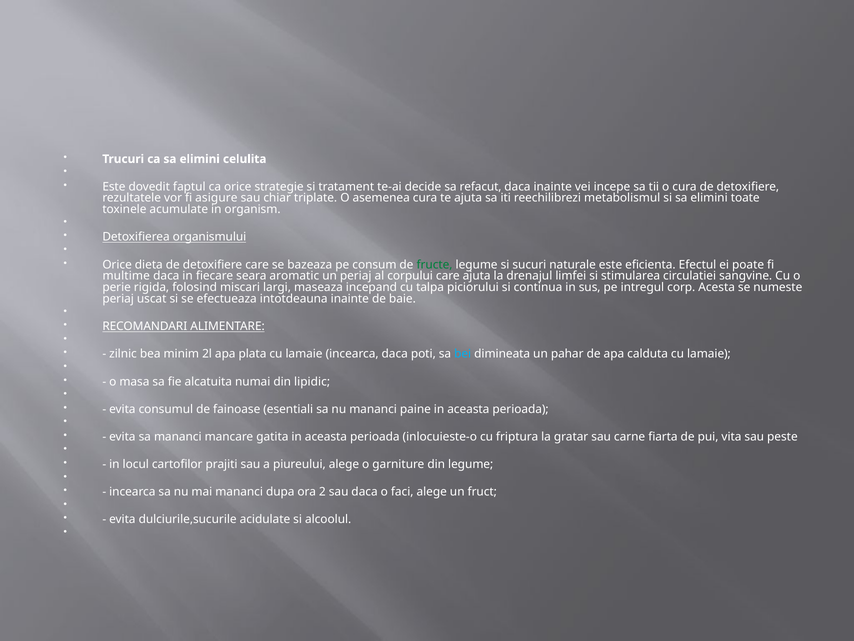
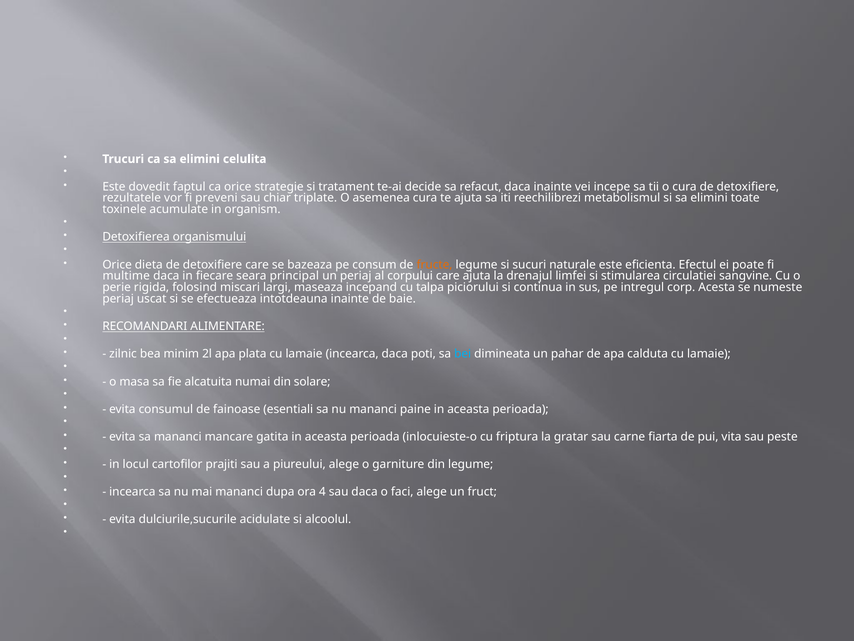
asigure: asigure -> preveni
fructe colour: green -> orange
aromatic: aromatic -> principal
lipidic: lipidic -> solare
2: 2 -> 4
